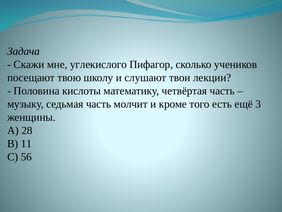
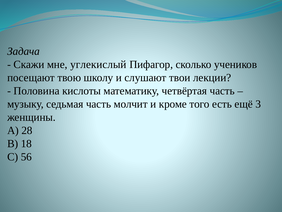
углекислого: углекислого -> углекислый
11: 11 -> 18
